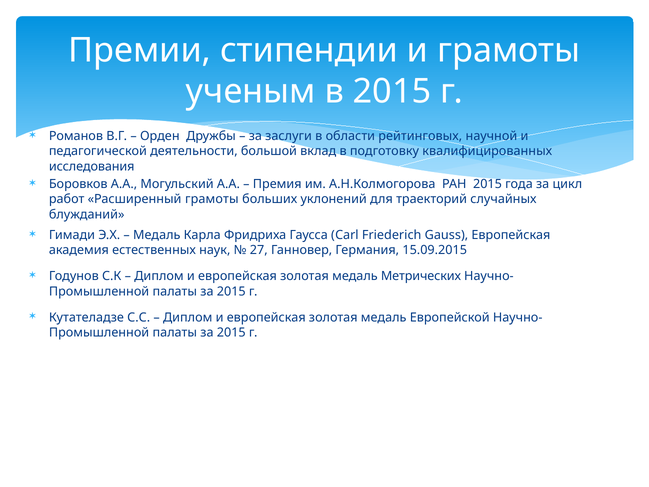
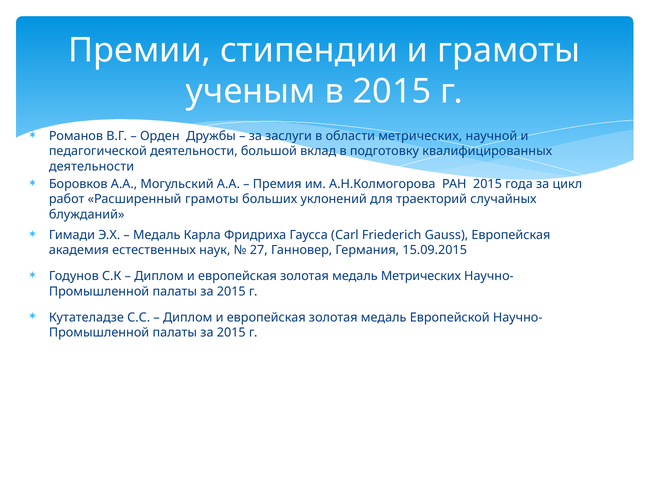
области рейтинговых: рейтинговых -> метрических
исследования at (92, 166): исследования -> деятельности
